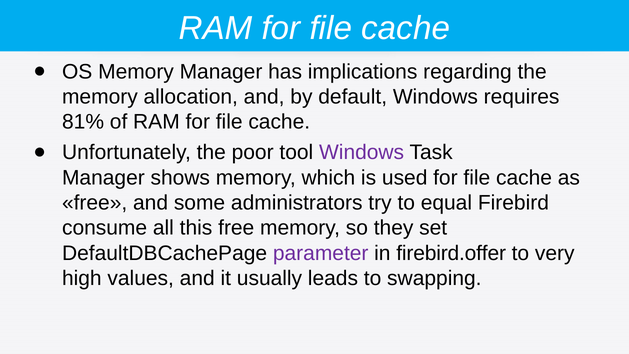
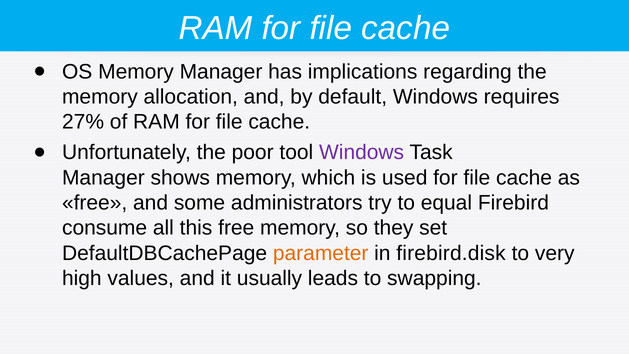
81%: 81% -> 27%
parameter colour: purple -> orange
firebird.offer: firebird.offer -> firebird.disk
